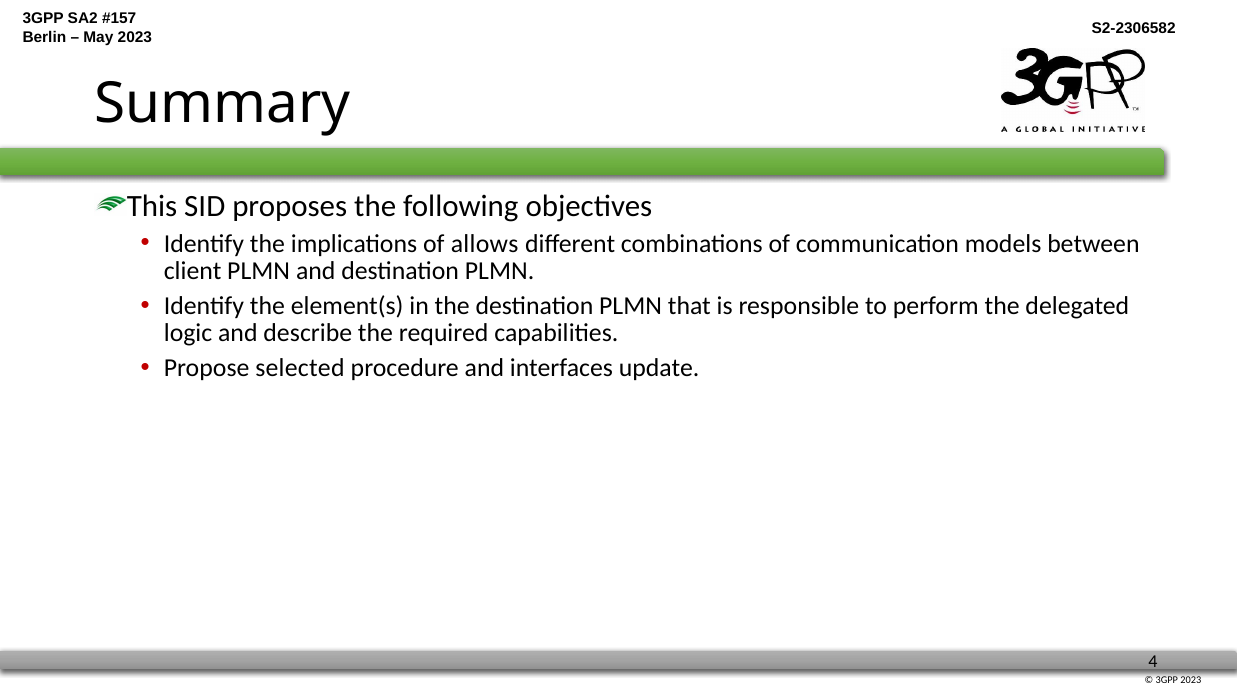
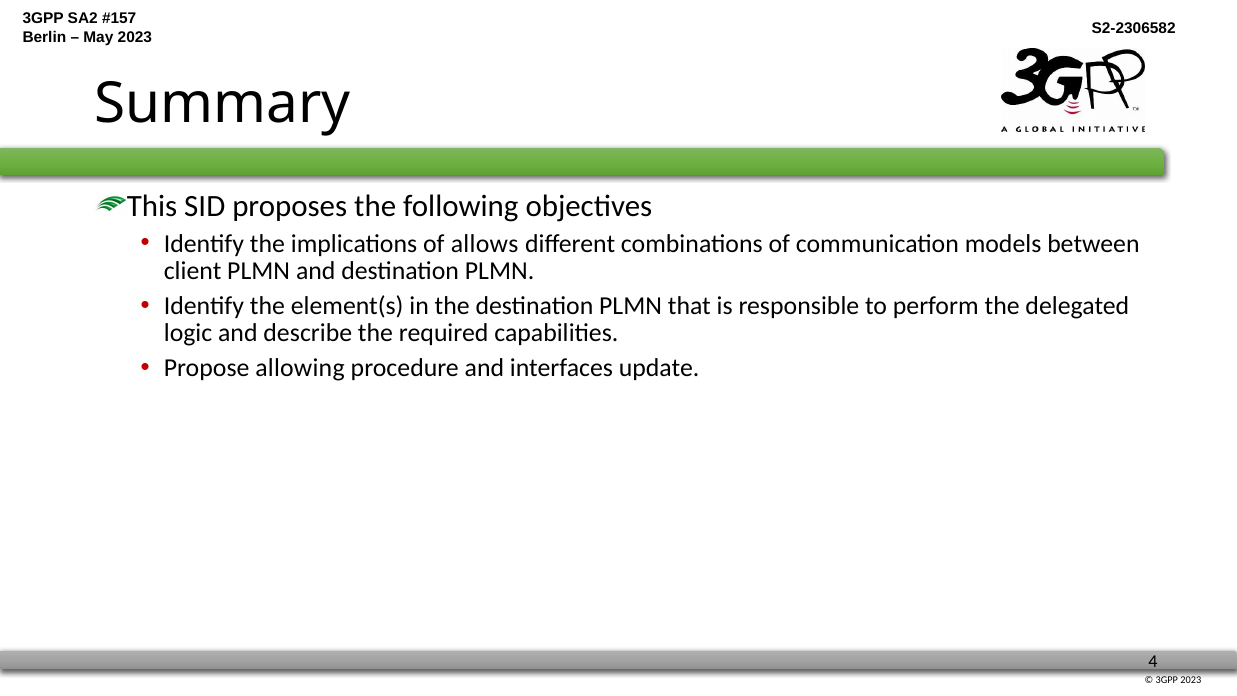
selected: selected -> allowing
